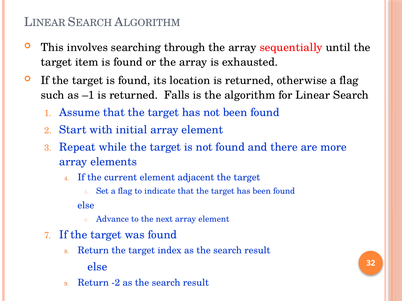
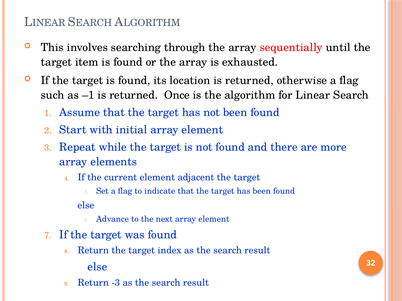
Falls: Falls -> Once
-2: -2 -> -3
